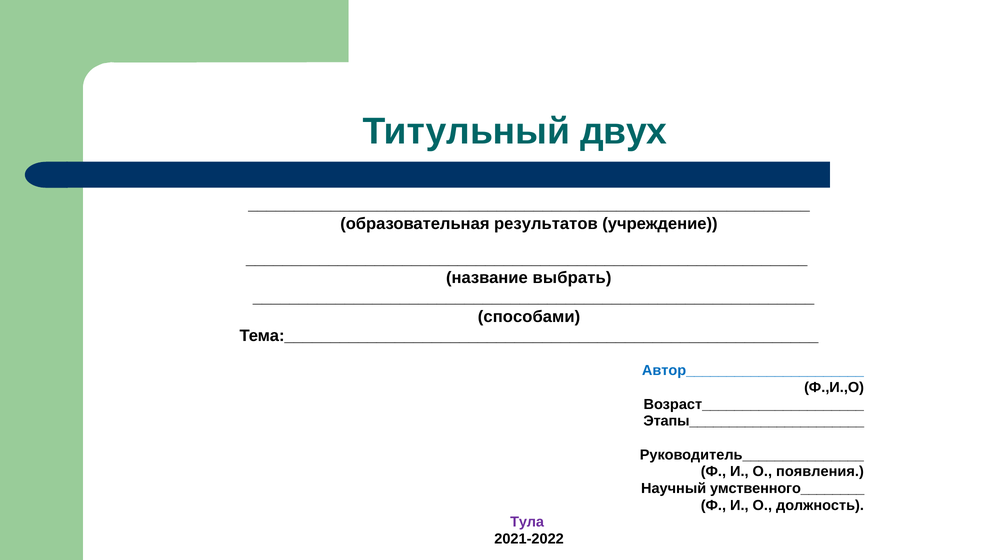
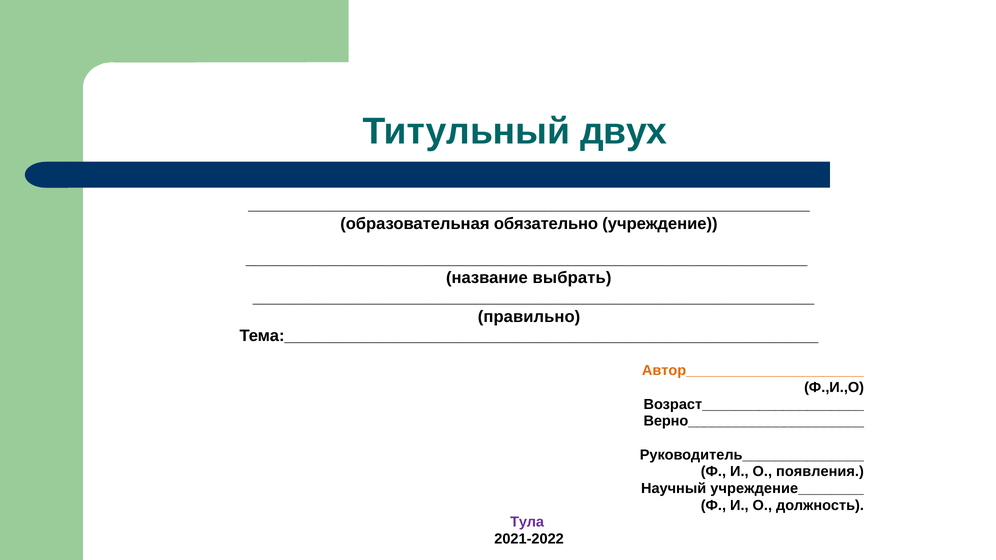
результатов: результатов -> обязательно
способами: способами -> правильно
Автор______________________ colour: blue -> orange
Этапы______________________: Этапы______________________ -> Верно______________________
умственного________: умственного________ -> учреждение________
